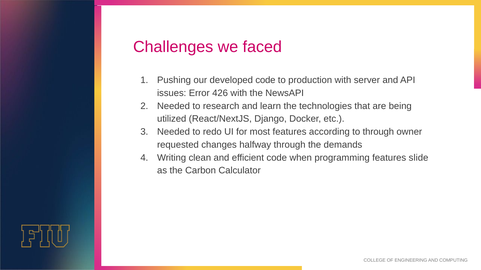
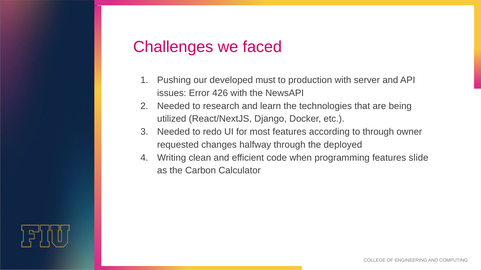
developed code: code -> must
demands: demands -> deployed
